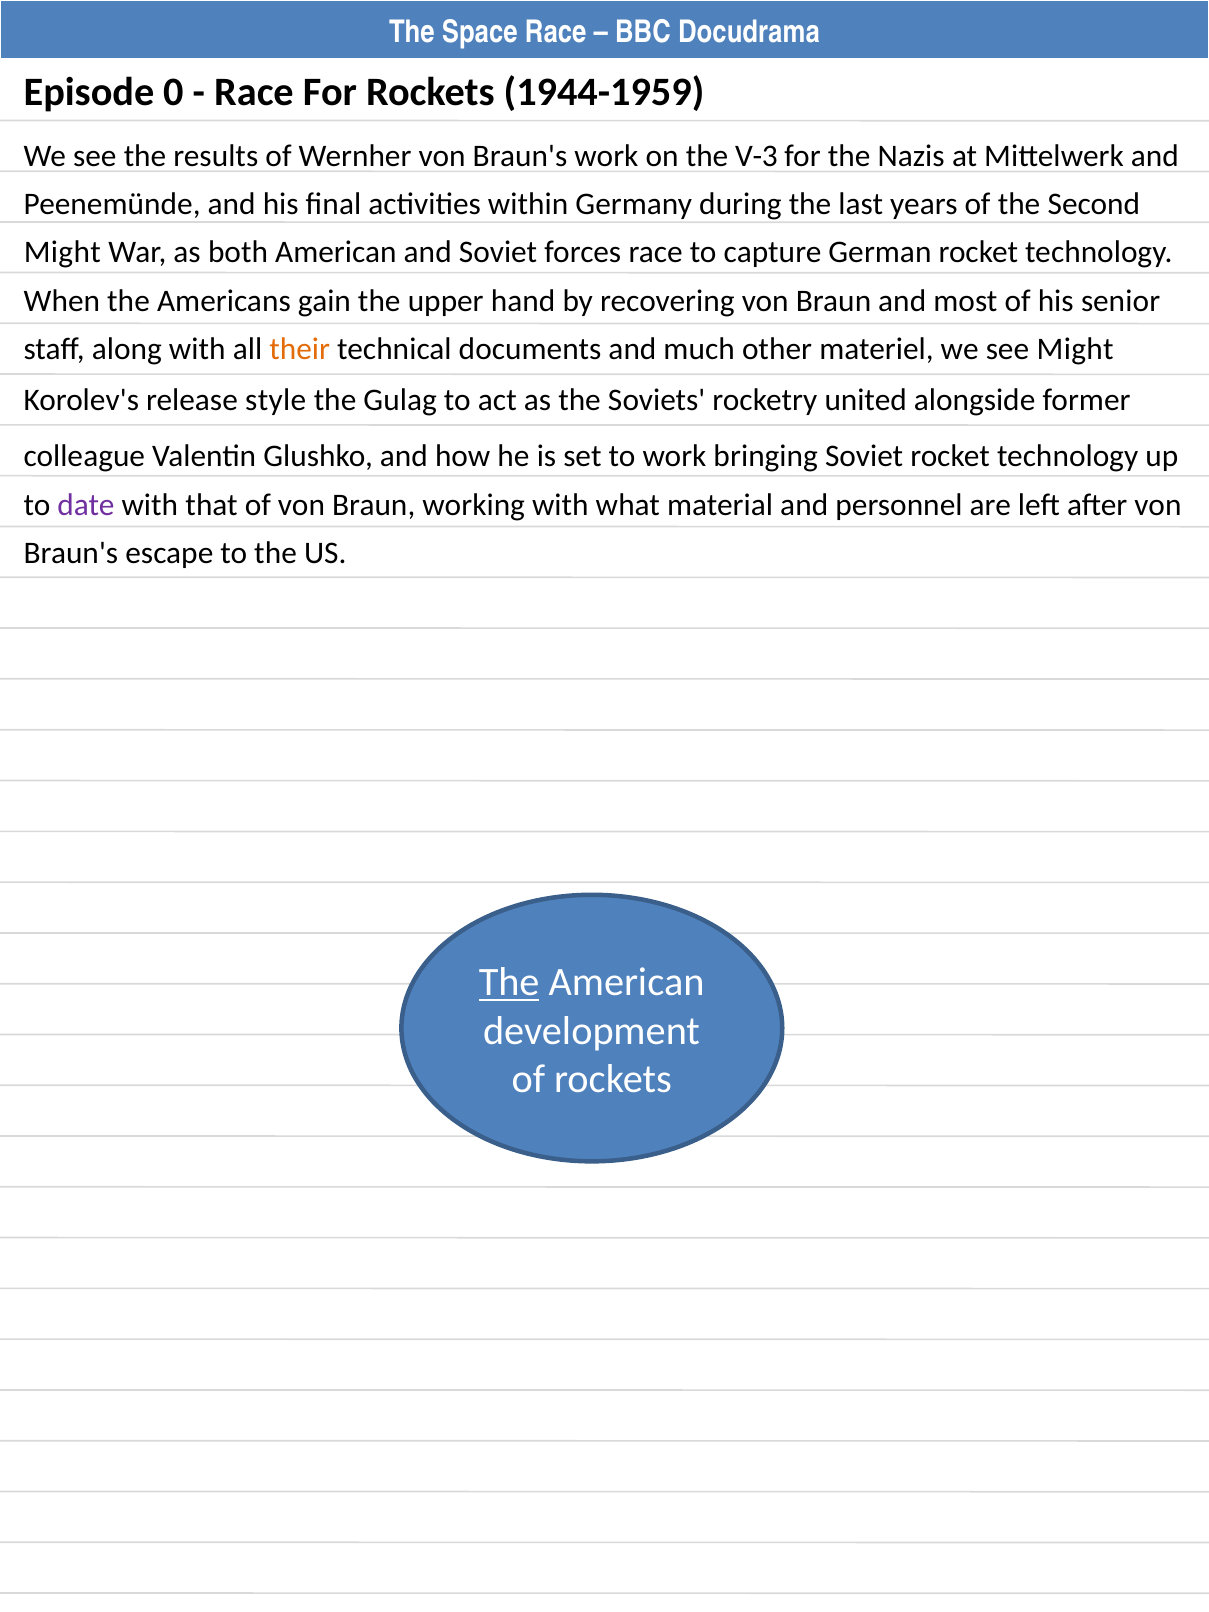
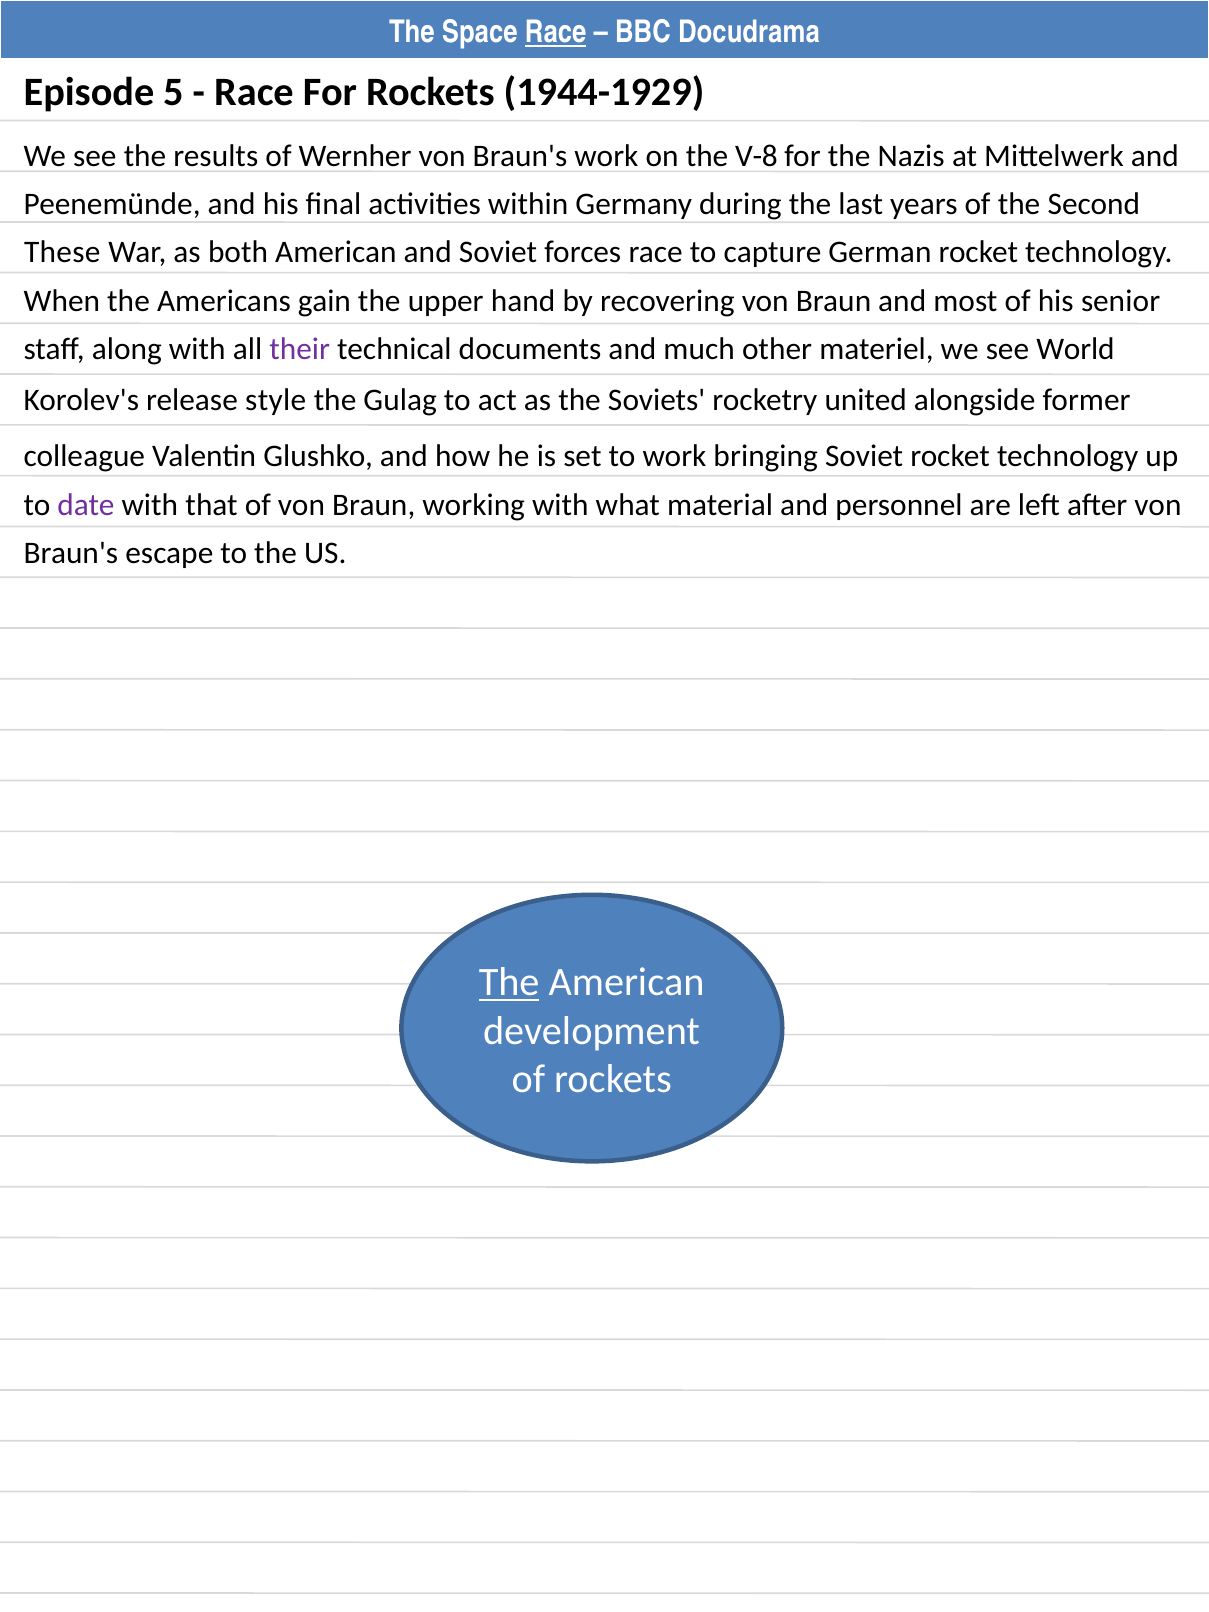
Race at (556, 32) underline: none -> present
0: 0 -> 5
1944-1959: 1944-1959 -> 1944-1929
V-3: V-3 -> V-8
Might at (62, 252): Might -> These
their colour: orange -> purple
see Might: Might -> World
